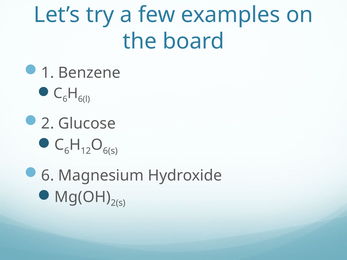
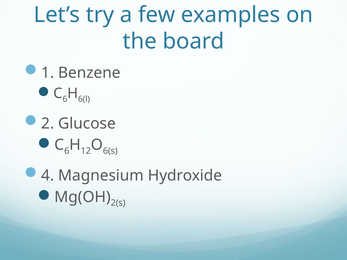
6 at (48, 176): 6 -> 4
